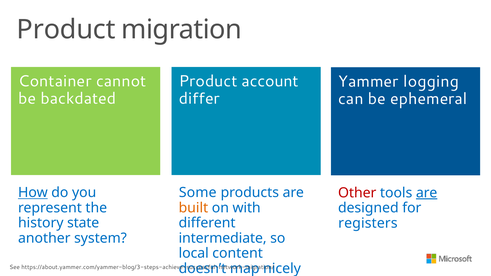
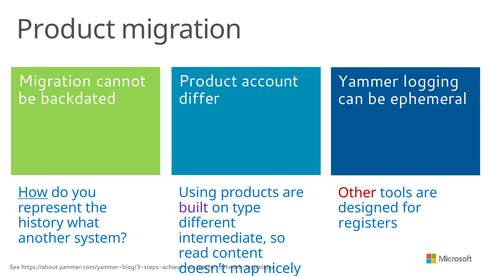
Container at (55, 81): Container -> Migration
Some: Some -> Using
are at (427, 193) underline: present -> none
built colour: orange -> purple
with: with -> type
state: state -> what
local: local -> read
